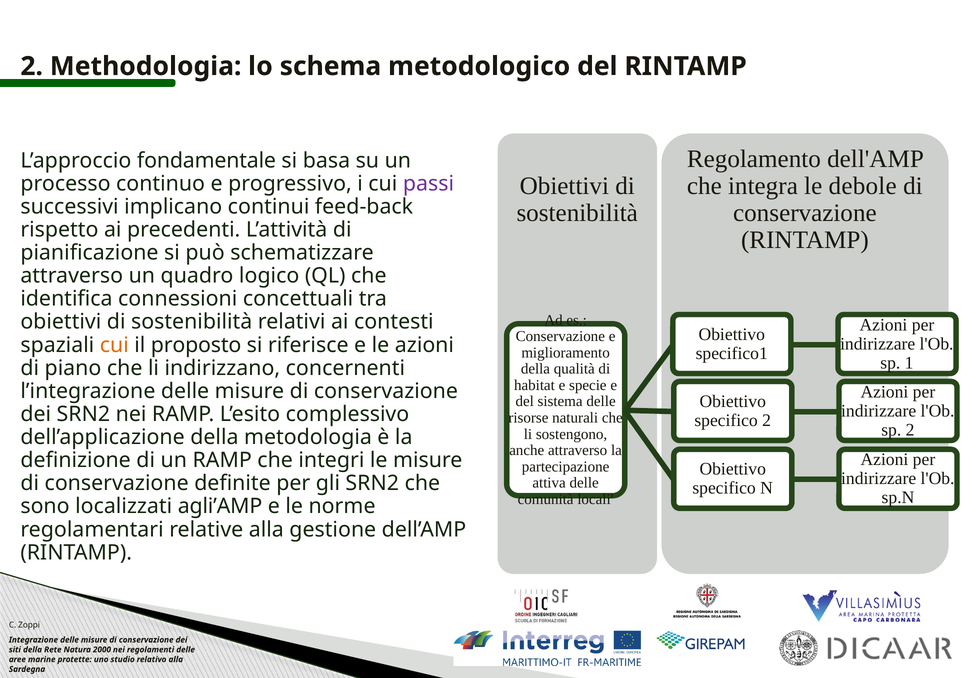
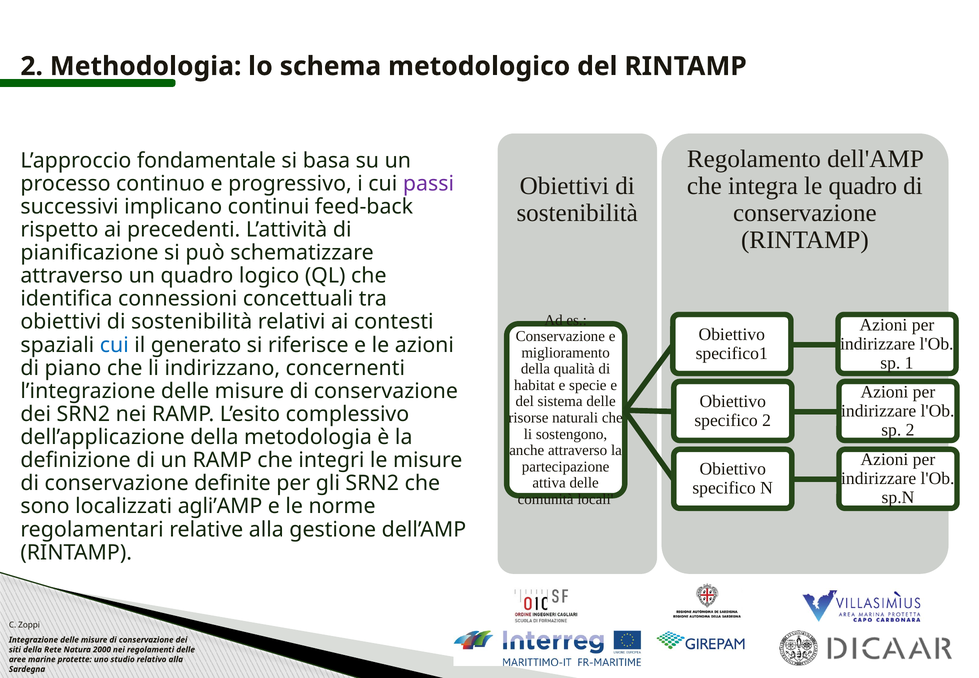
le debole: debole -> quadro
cui at (114, 345) colour: orange -> blue
proposto: proposto -> generato
